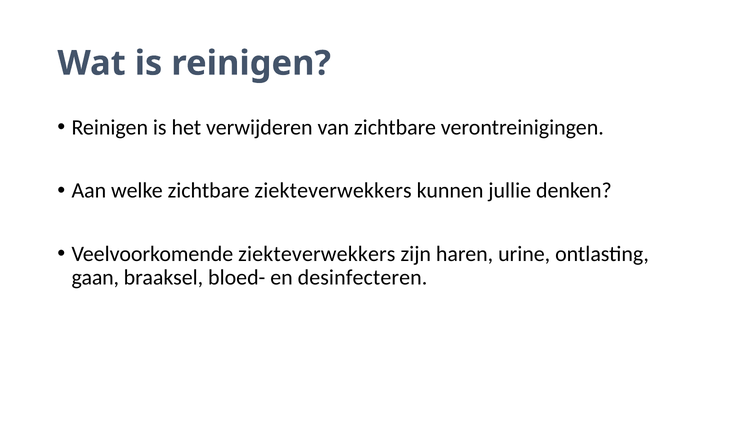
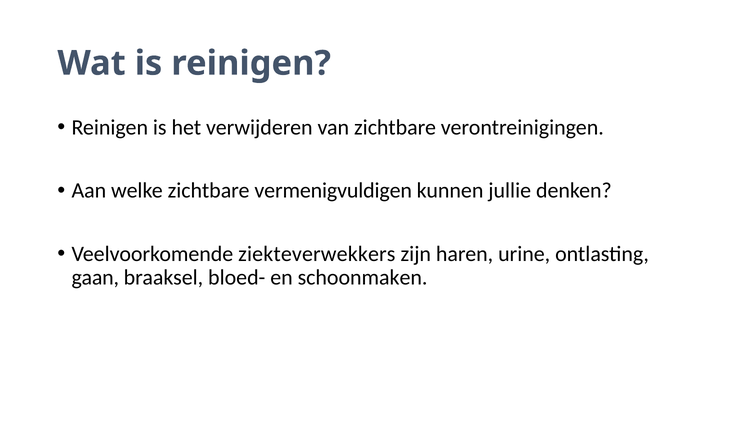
zichtbare ziekteverwekkers: ziekteverwekkers -> vermenigvuldigen
desinfecteren: desinfecteren -> schoonmaken
